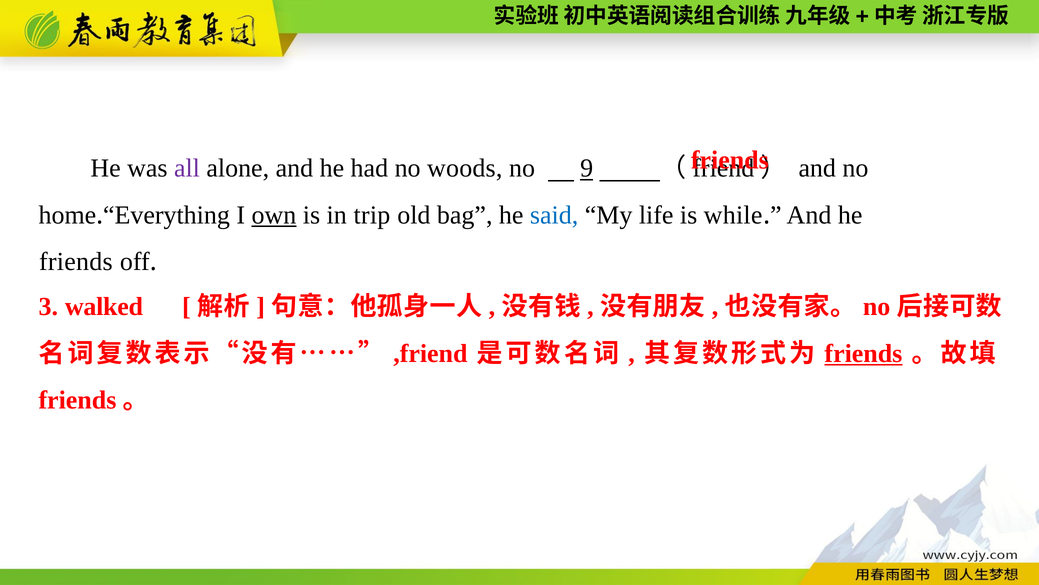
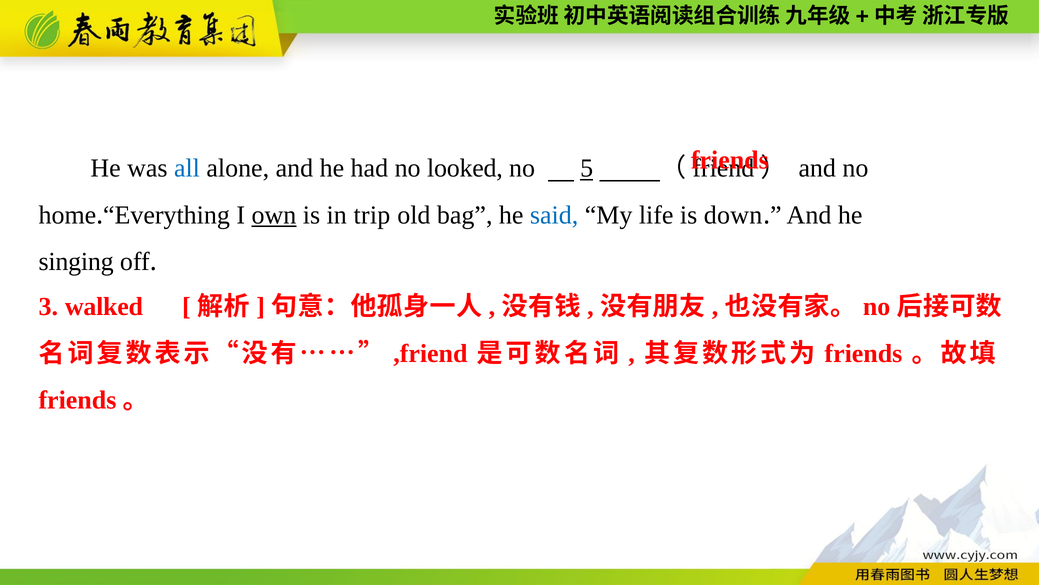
all colour: purple -> blue
woods: woods -> looked
9: 9 -> 5
while: while -> down
friends at (76, 262): friends -> singing
friends at (863, 353) underline: present -> none
